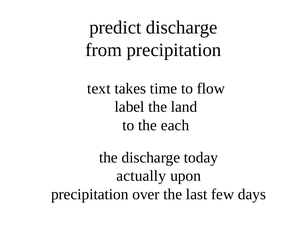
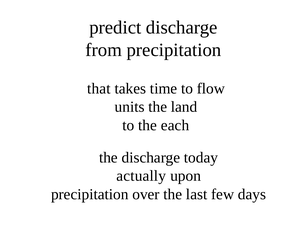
text: text -> that
label: label -> units
